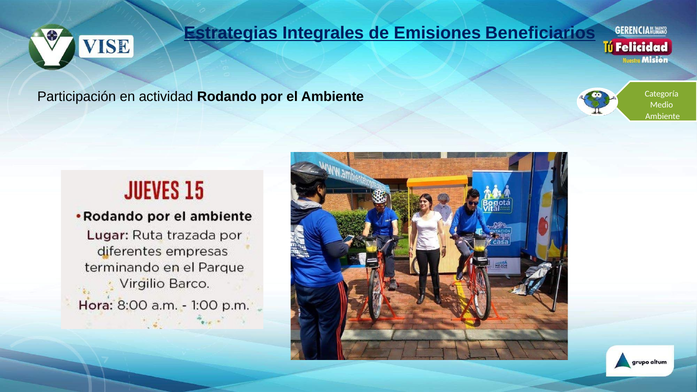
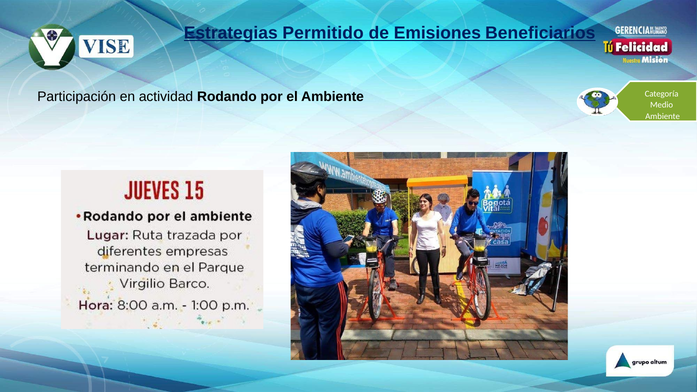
Integrales: Integrales -> Permitido
